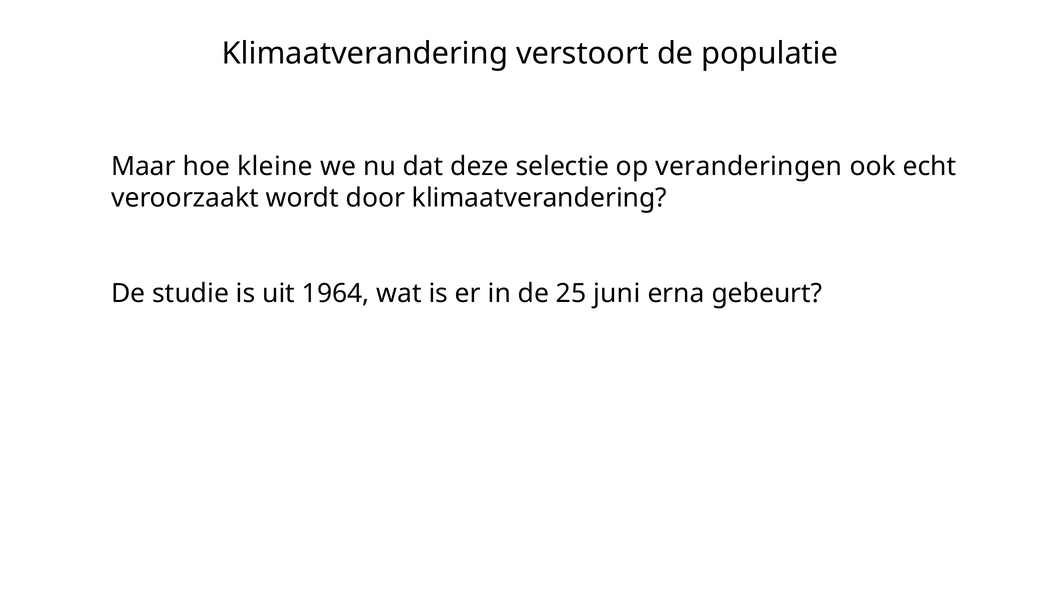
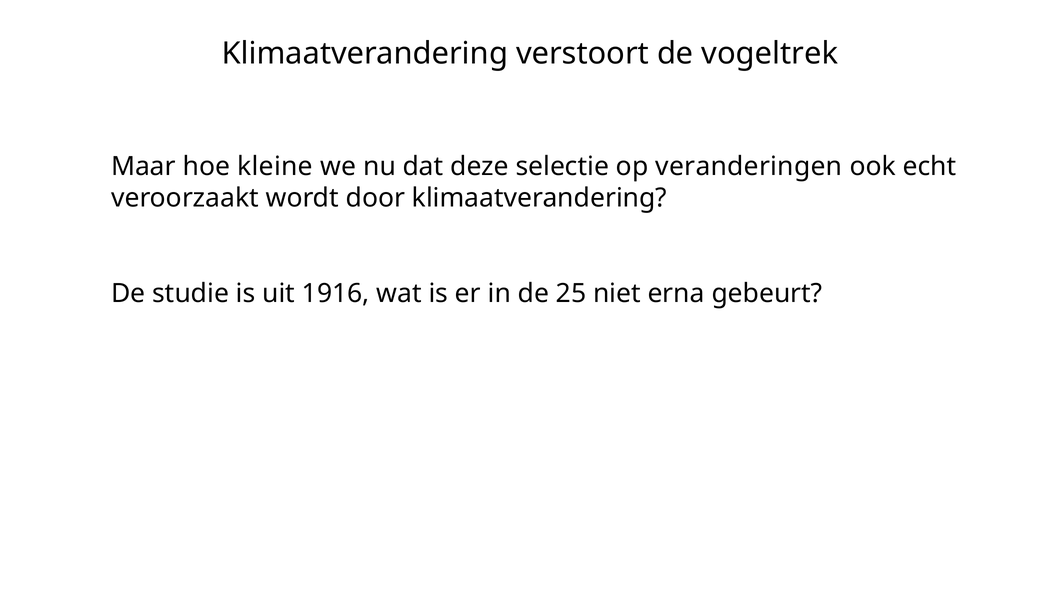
populatie: populatie -> vogeltrek
1964: 1964 -> 1916
juni: juni -> niet
